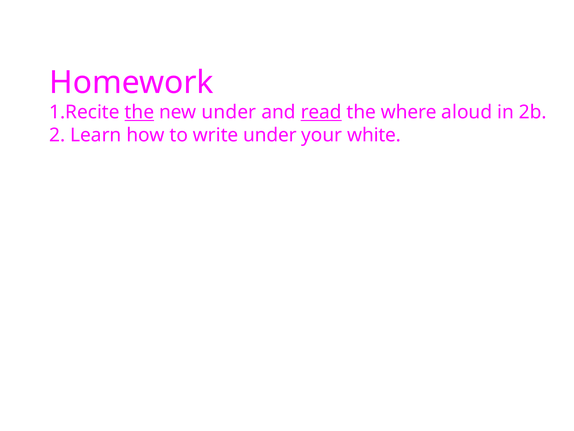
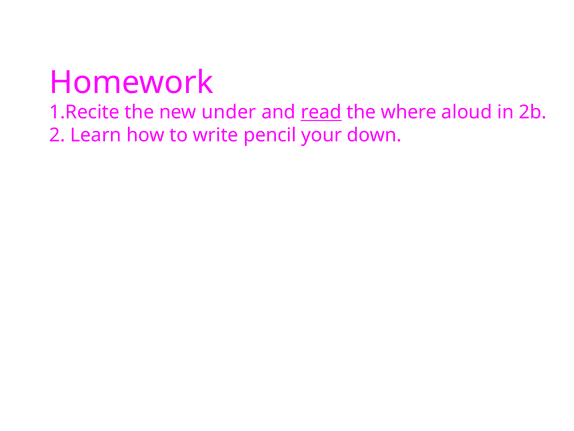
the at (139, 112) underline: present -> none
write under: under -> pencil
white: white -> down
